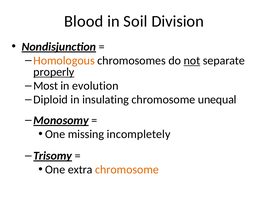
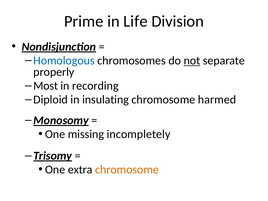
Blood: Blood -> Prime
Soil: Soil -> Life
Homologous colour: orange -> blue
properly underline: present -> none
evolution: evolution -> recording
unequal: unequal -> harmed
